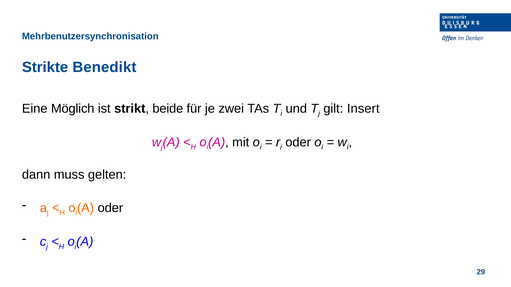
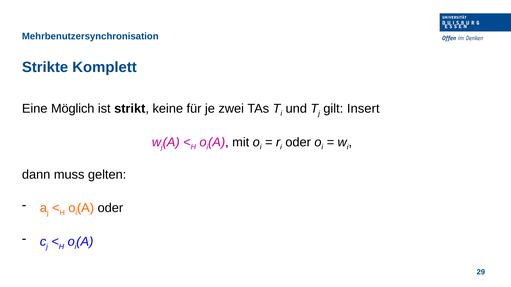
Benedikt: Benedikt -> Komplett
beide: beide -> keine
